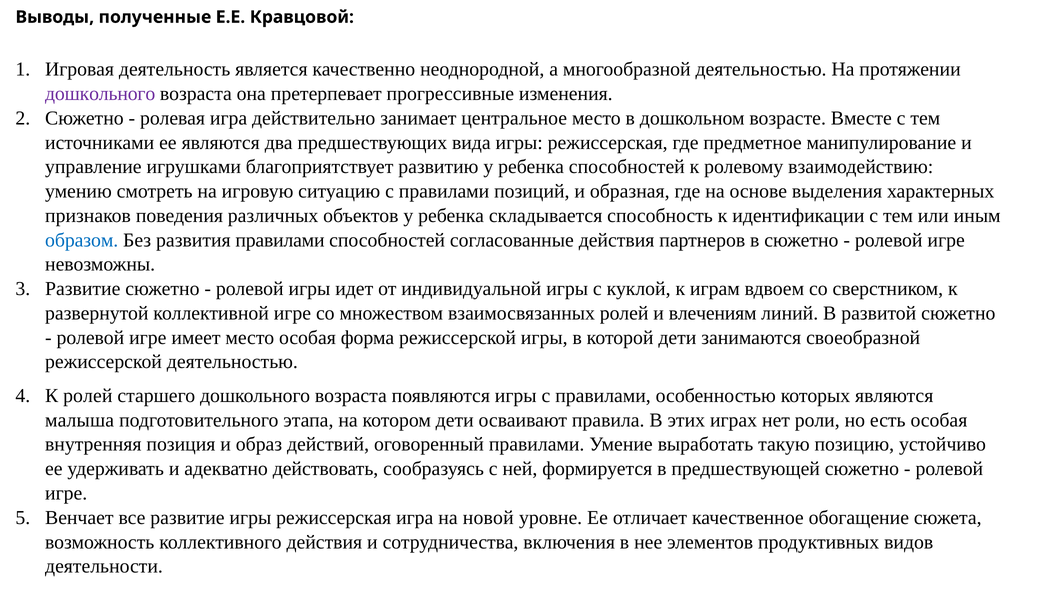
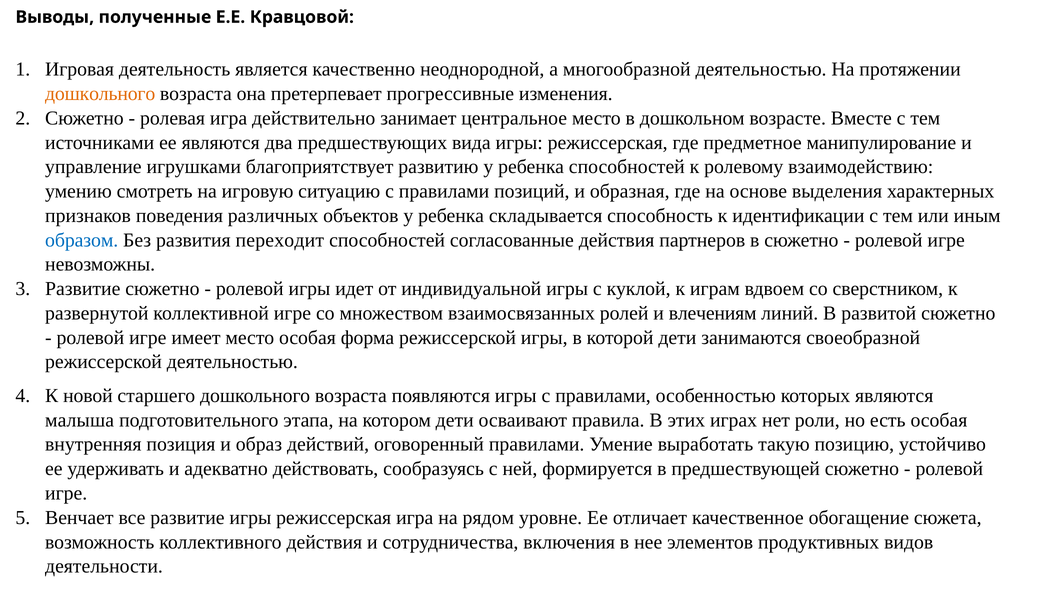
дошкольного at (100, 94) colour: purple -> orange
развития правилами: правилами -> переходит
К ролей: ролей -> новой
новой: новой -> рядом
